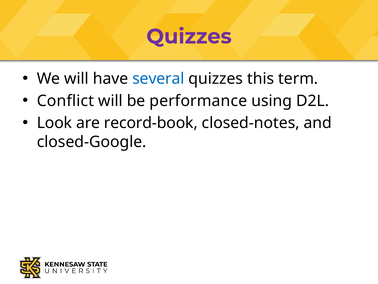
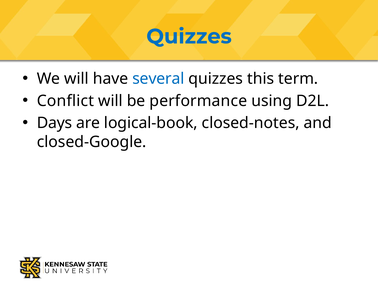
Quizzes at (189, 36) colour: purple -> blue
Look: Look -> Days
record-book: record-book -> logical-book
